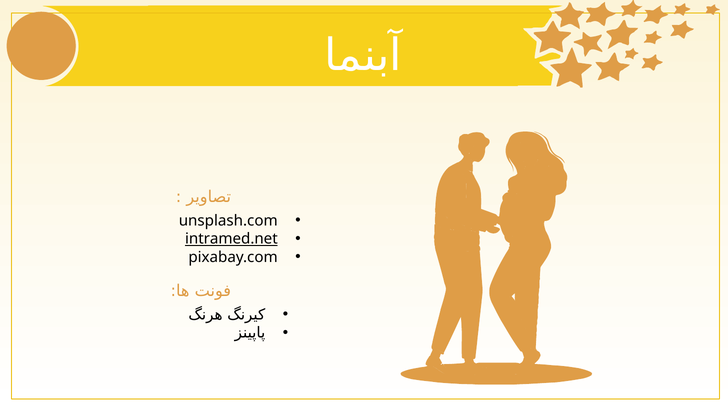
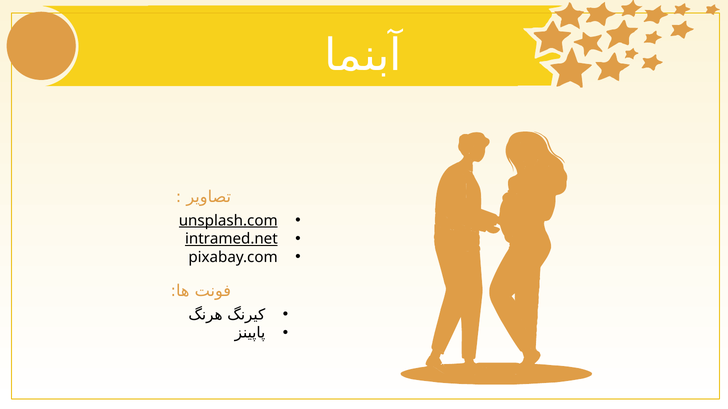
unsplash.com underline: none -> present
